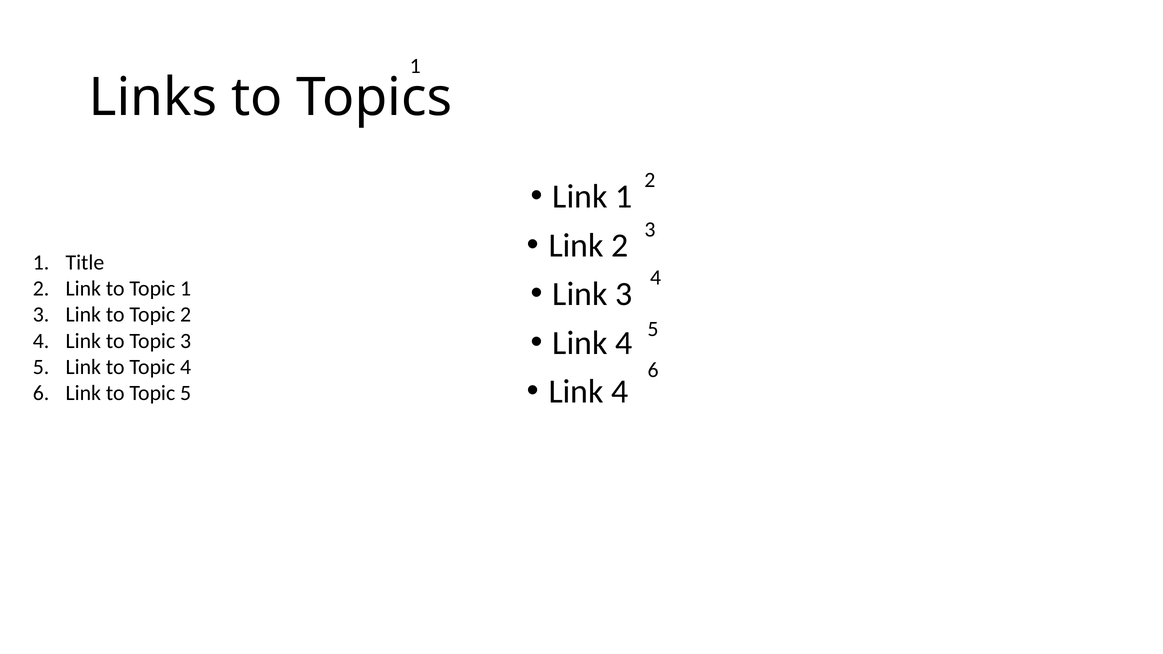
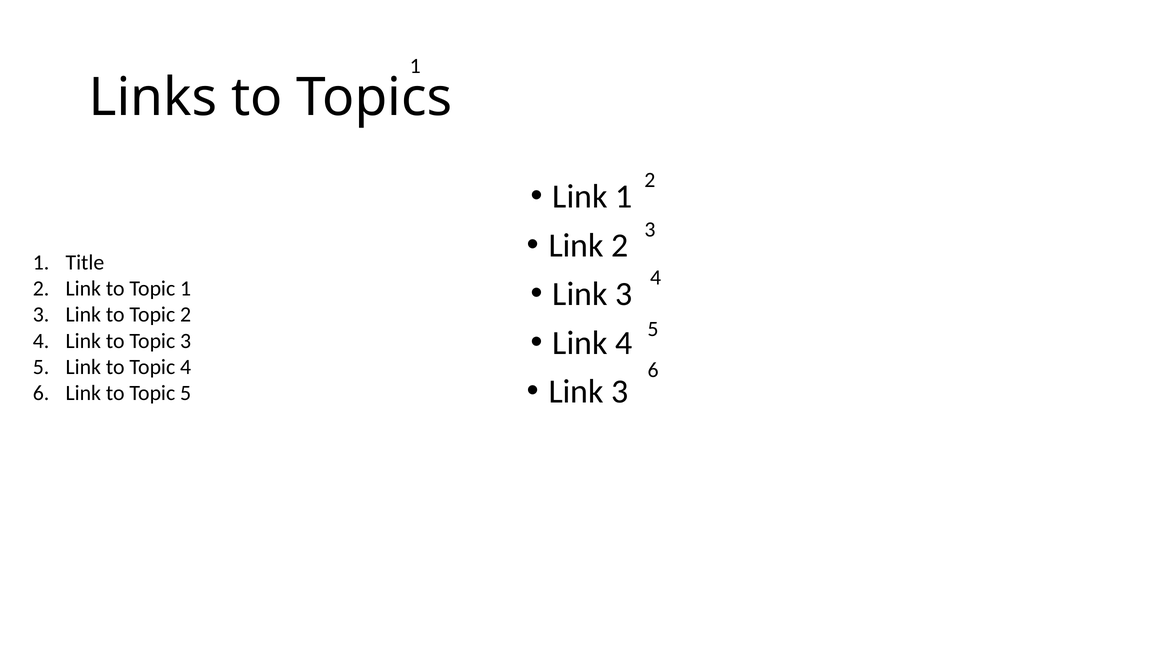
4 at (620, 392): 4 -> 3
